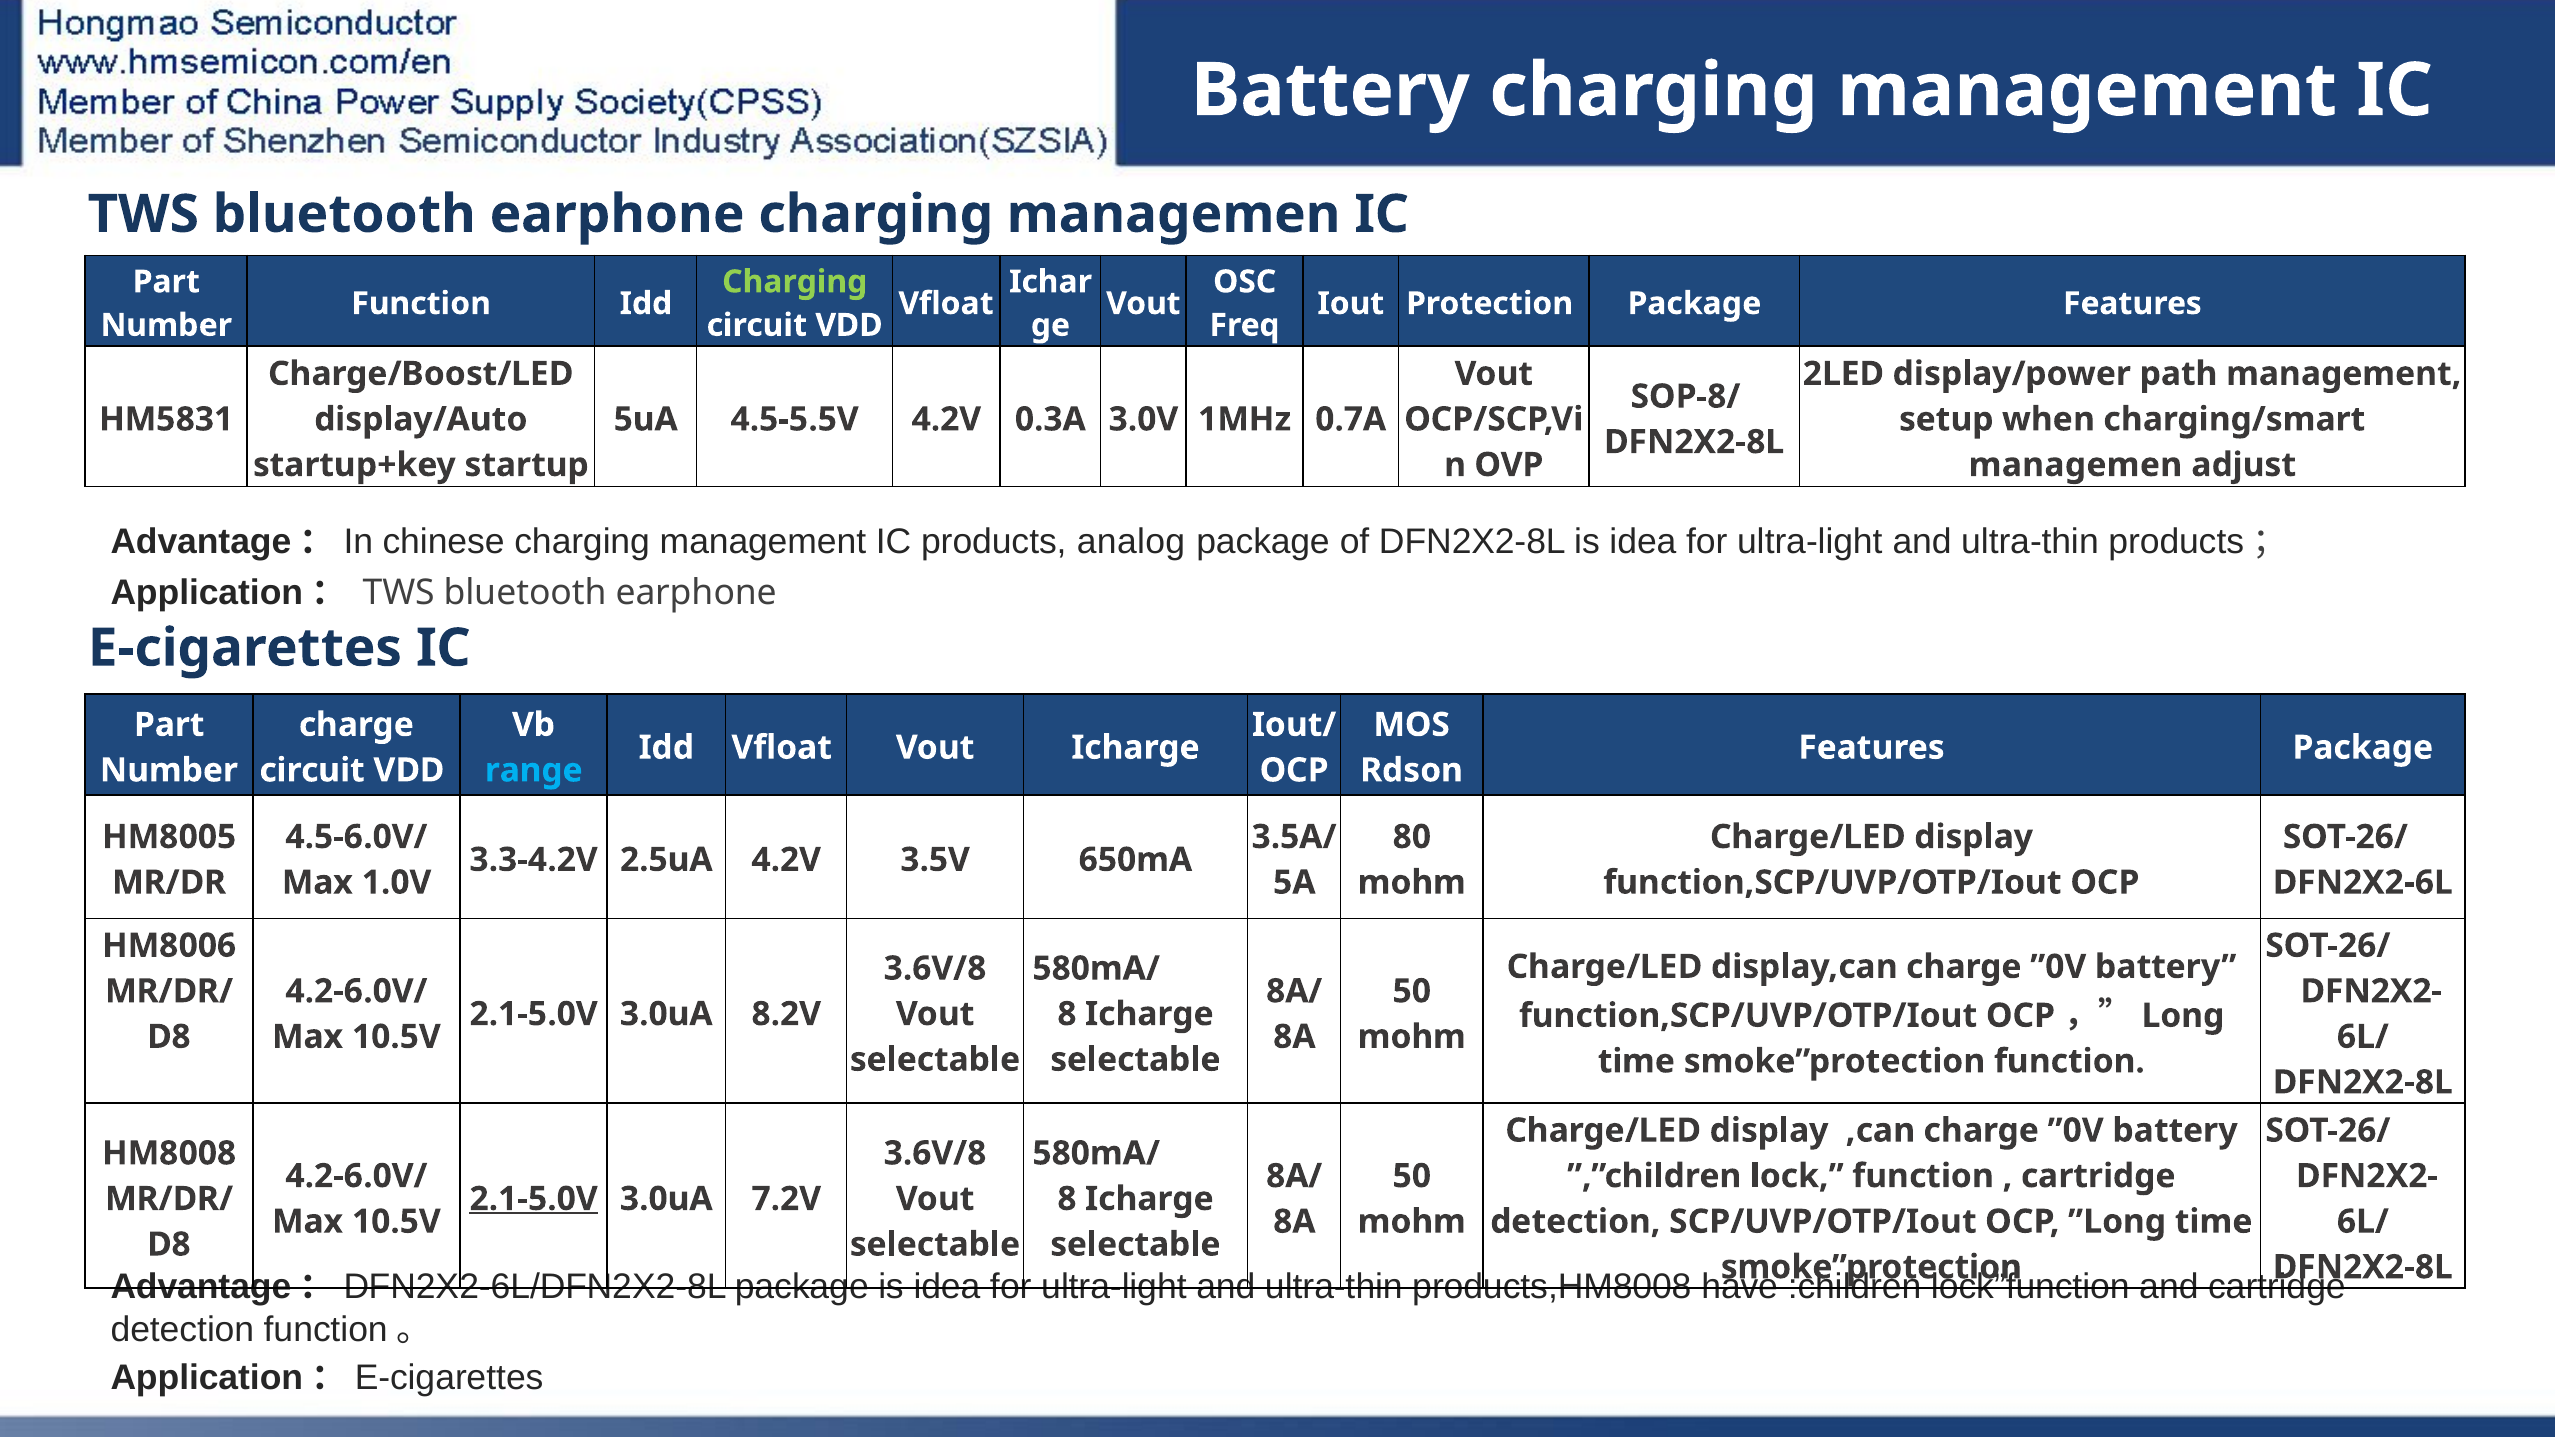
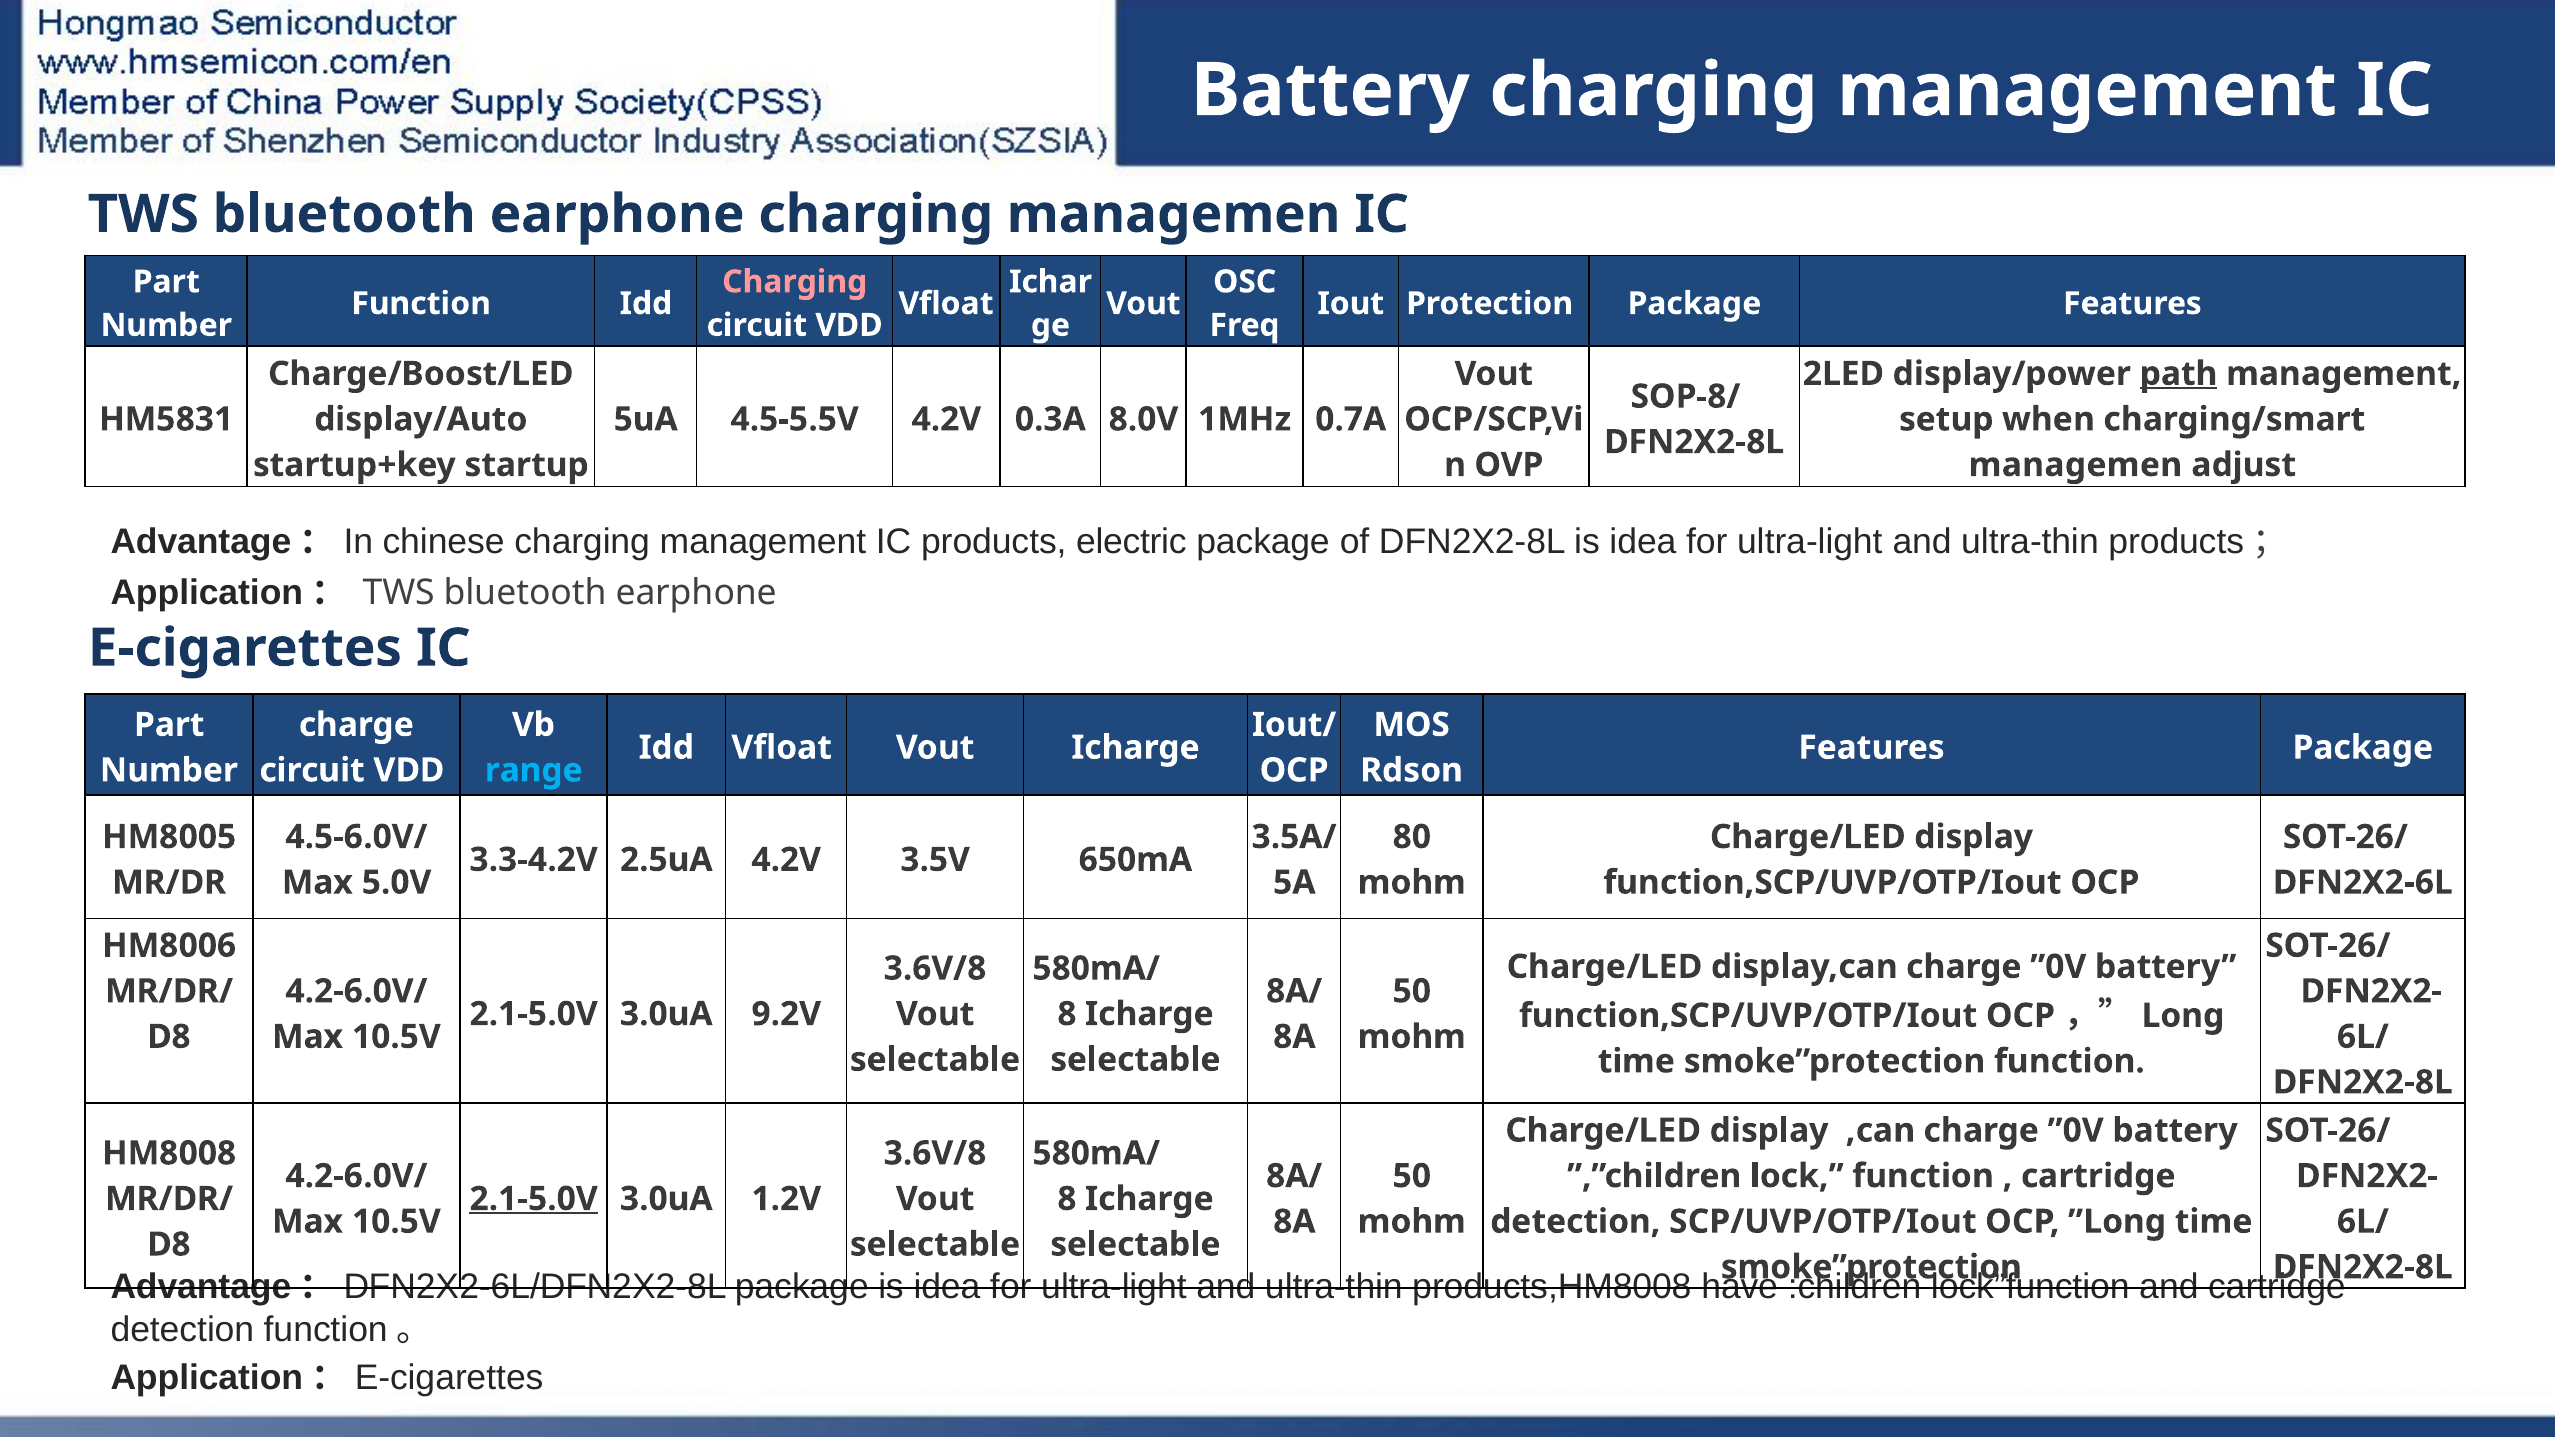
Charging at (795, 282) colour: light green -> pink
path underline: none -> present
3.0V: 3.0V -> 8.0V
analog: analog -> electric
1.0V: 1.0V -> 5.0V
8.2V: 8.2V -> 9.2V
7.2V: 7.2V -> 1.2V
